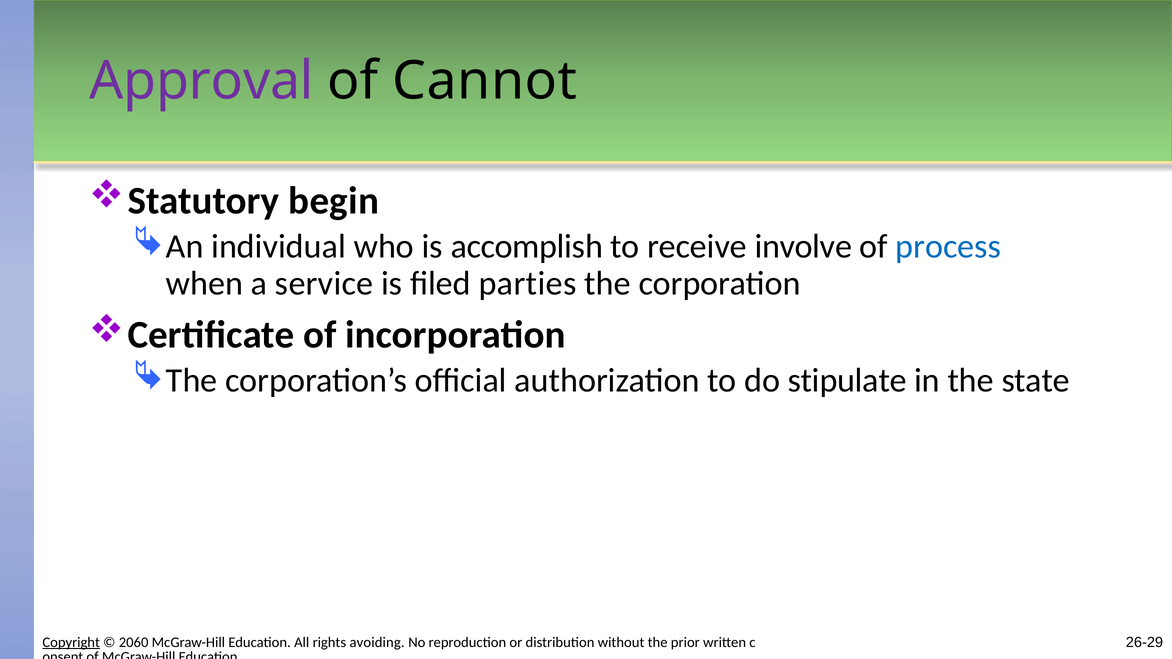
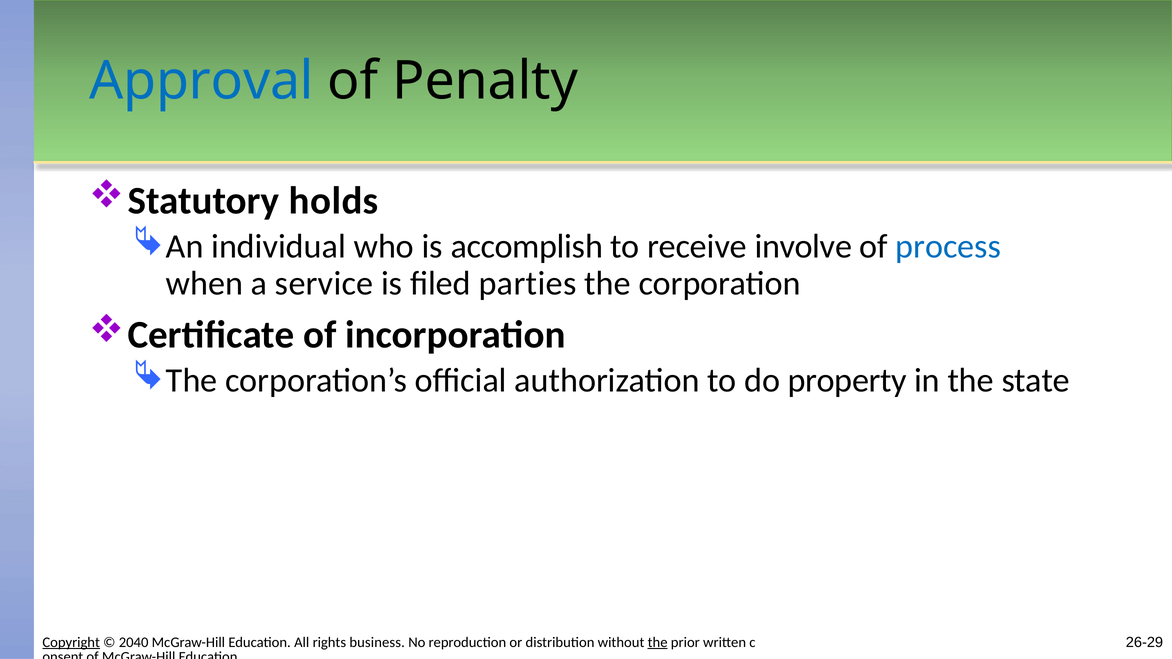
Approval colour: purple -> blue
Cannot: Cannot -> Penalty
begin: begin -> holds
stipulate: stipulate -> property
2060: 2060 -> 2040
avoiding: avoiding -> business
the at (658, 643) underline: none -> present
